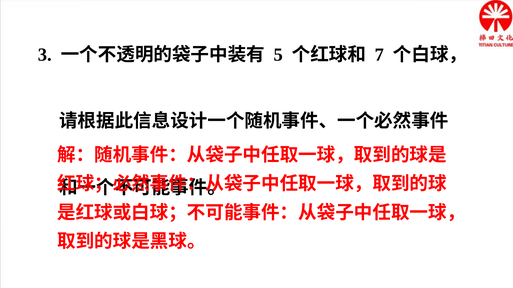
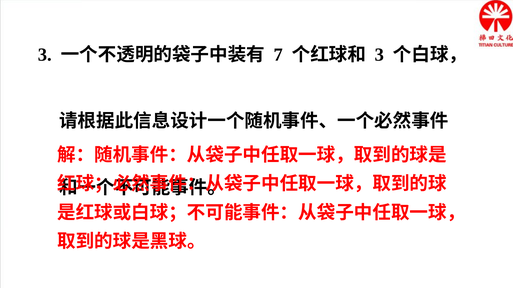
5: 5 -> 7
7 at (379, 55): 7 -> 3
